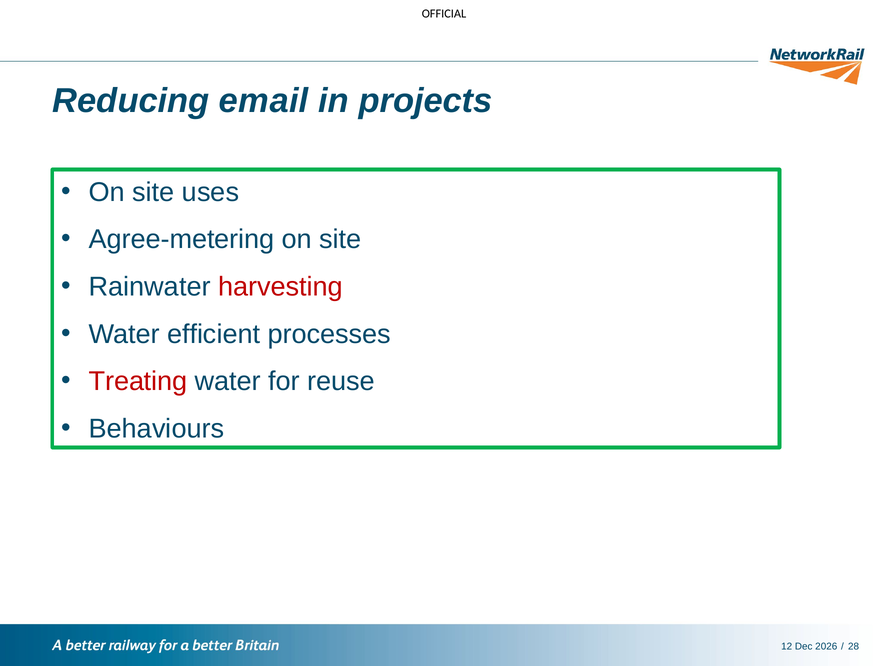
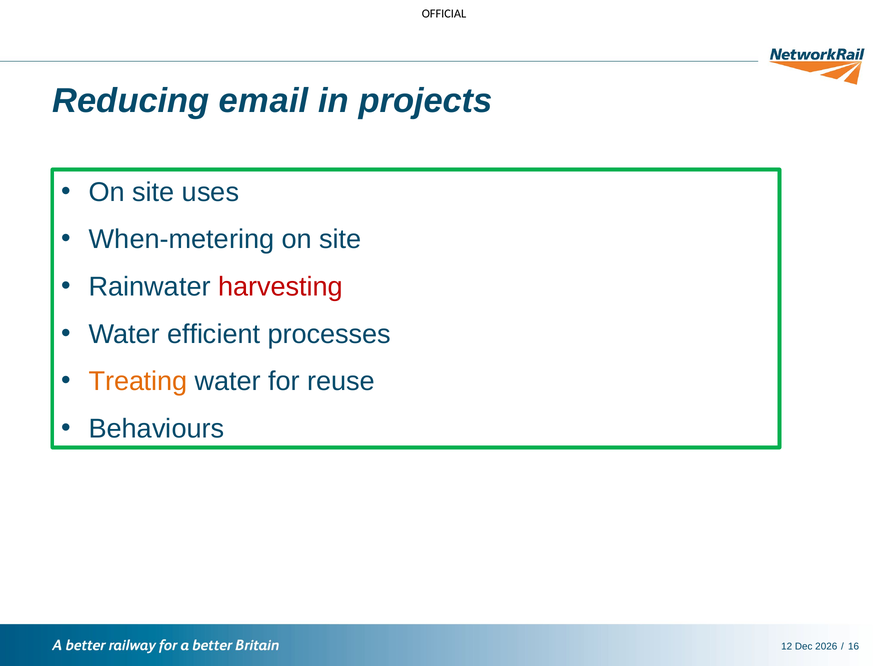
Agree-metering: Agree-metering -> When-metering
Treating colour: red -> orange
28: 28 -> 16
